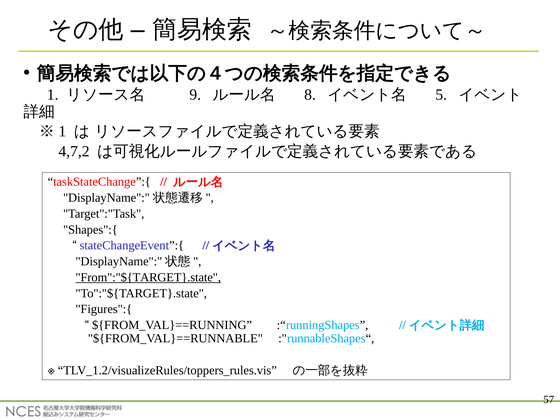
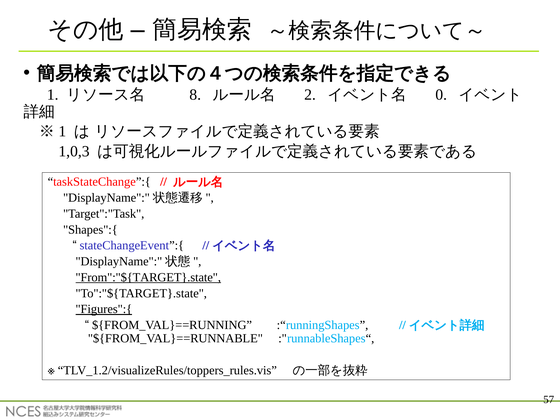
9: 9 -> 8
8: 8 -> 2
5: 5 -> 0
4,7,2: 4,7,2 -> 1,0,3
Figures":{ underline: none -> present
